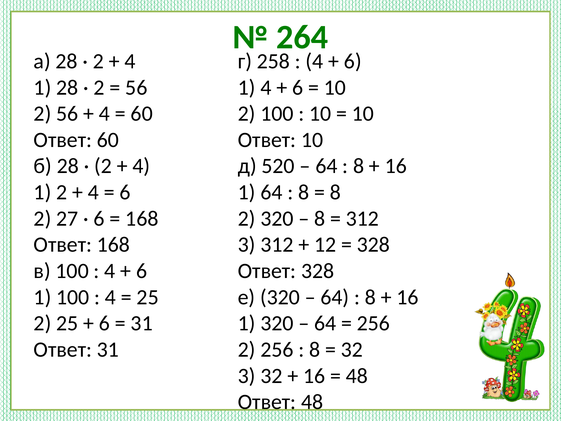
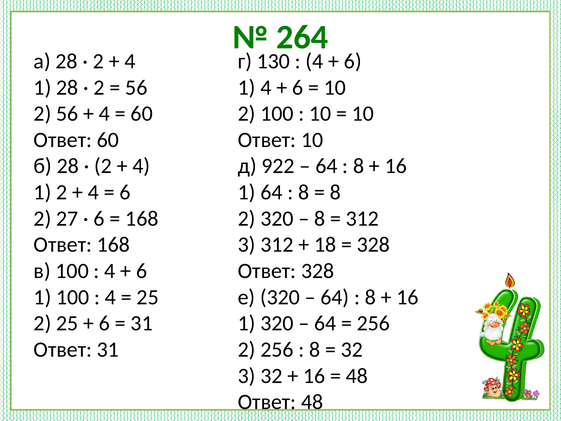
258: 258 -> 130
520: 520 -> 922
12: 12 -> 18
